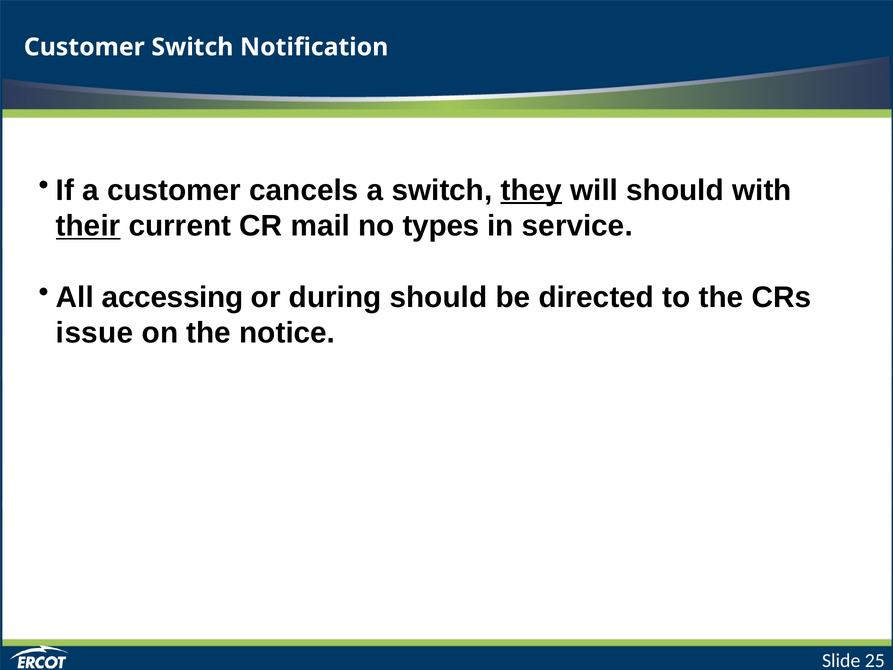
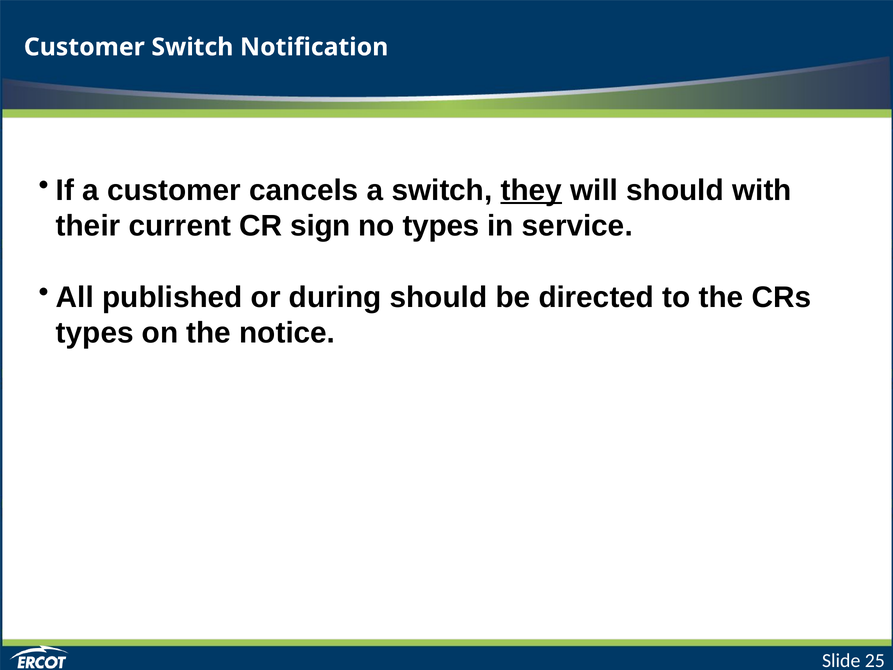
their underline: present -> none
mail: mail -> sign
accessing: accessing -> published
issue at (95, 333): issue -> types
